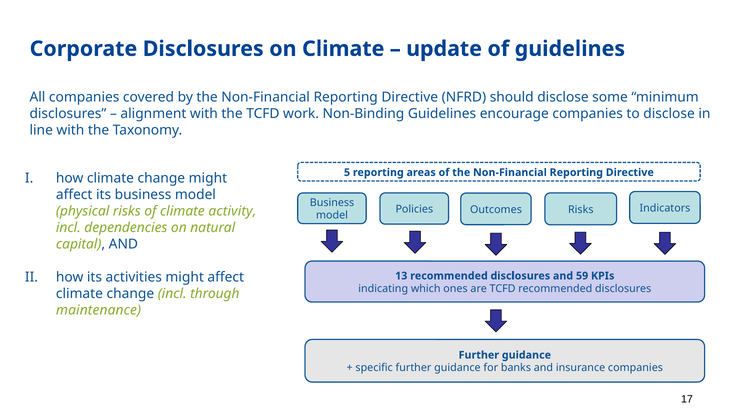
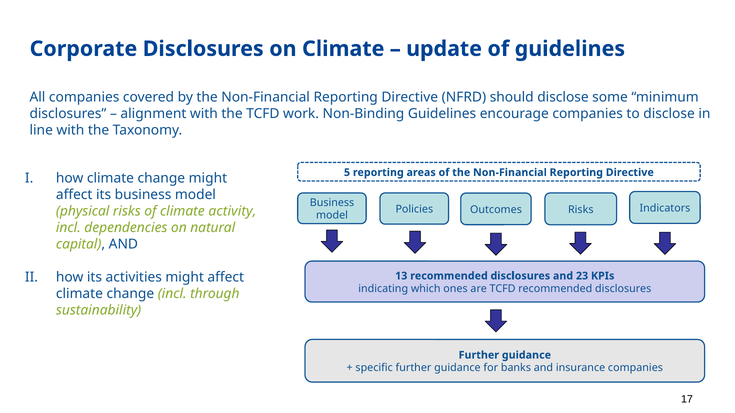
59: 59 -> 23
maintenance: maintenance -> sustainability
